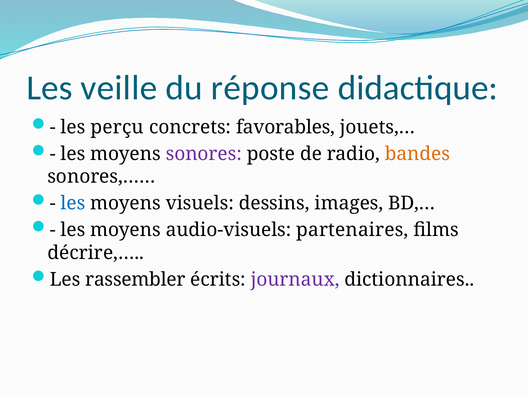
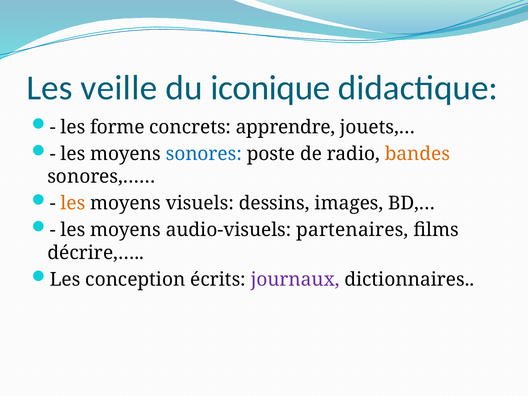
réponse: réponse -> iconique
perçu: perçu -> forme
favorables: favorables -> apprendre
sonores colour: purple -> blue
les at (73, 203) colour: blue -> orange
rassembler: rassembler -> conception
